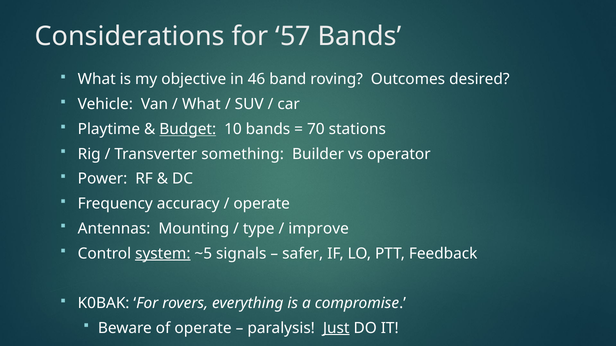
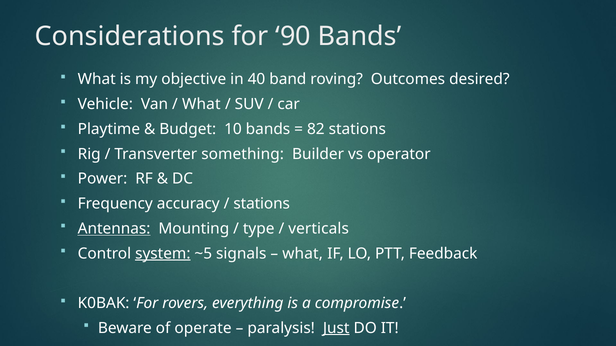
57: 57 -> 90
46: 46 -> 40
Budget underline: present -> none
70: 70 -> 82
operate at (262, 204): operate -> stations
Antennas underline: none -> present
improve: improve -> verticals
safer at (303, 254): safer -> what
